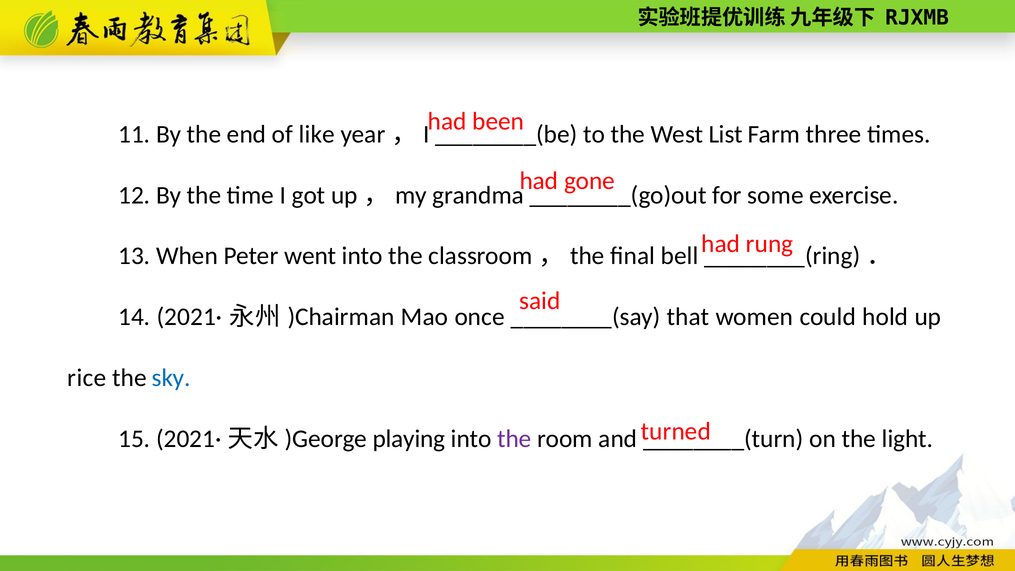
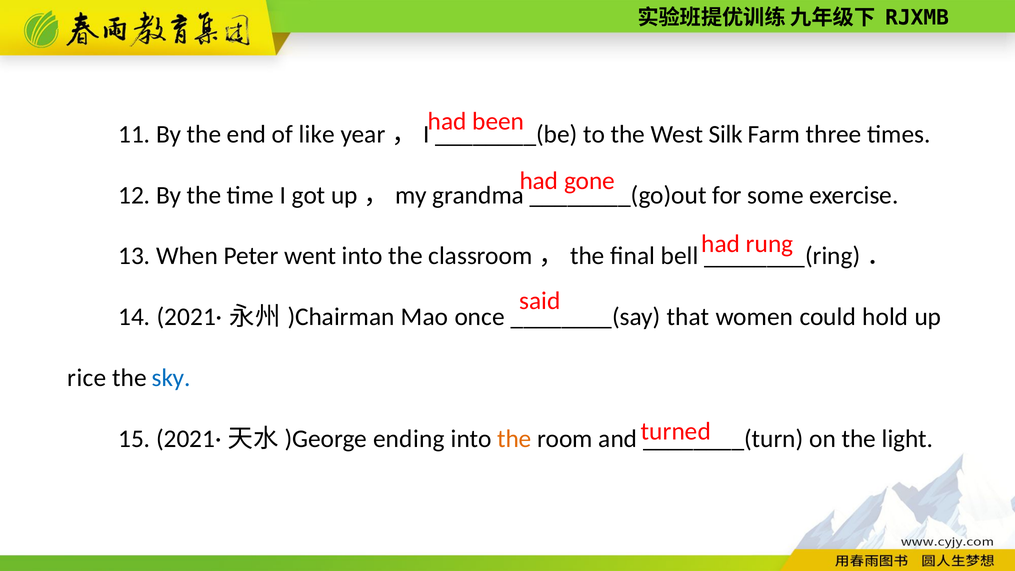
List: List -> Silk
playing: playing -> ending
the at (514, 439) colour: purple -> orange
